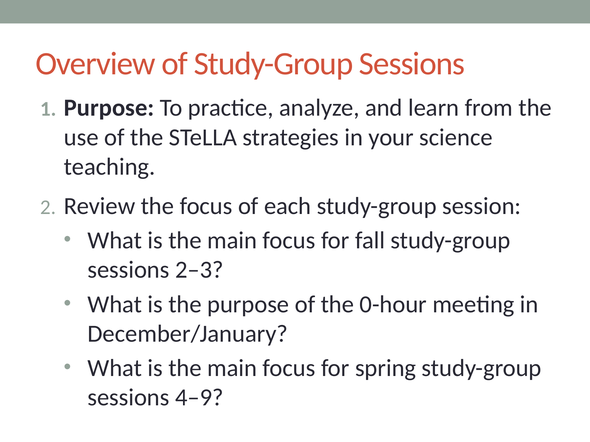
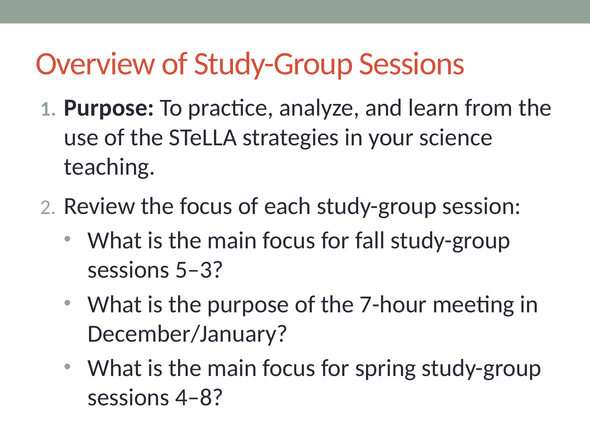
2–3: 2–3 -> 5–3
0-hour: 0-hour -> 7-hour
4–9: 4–9 -> 4–8
